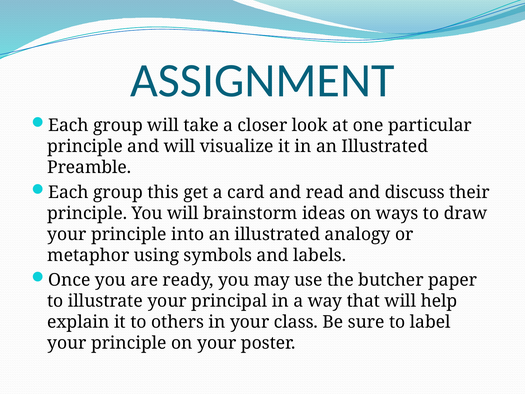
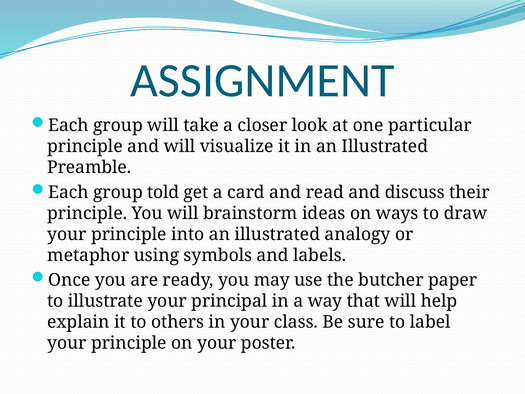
this: this -> told
